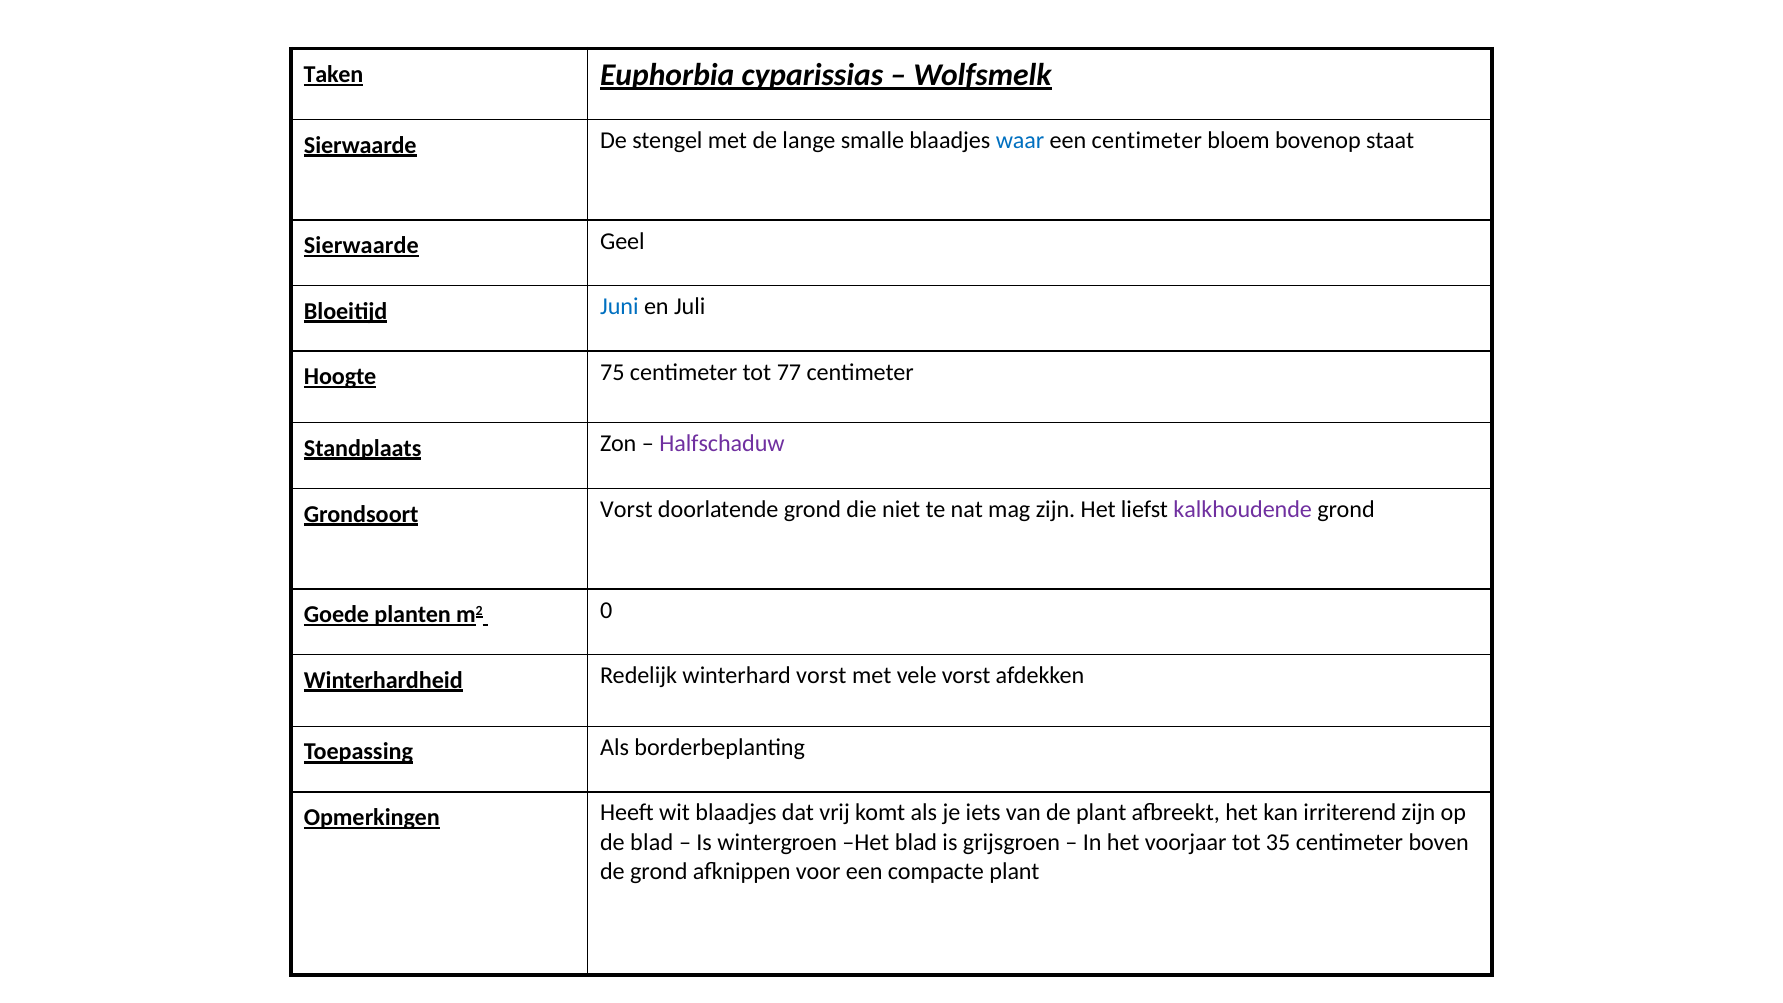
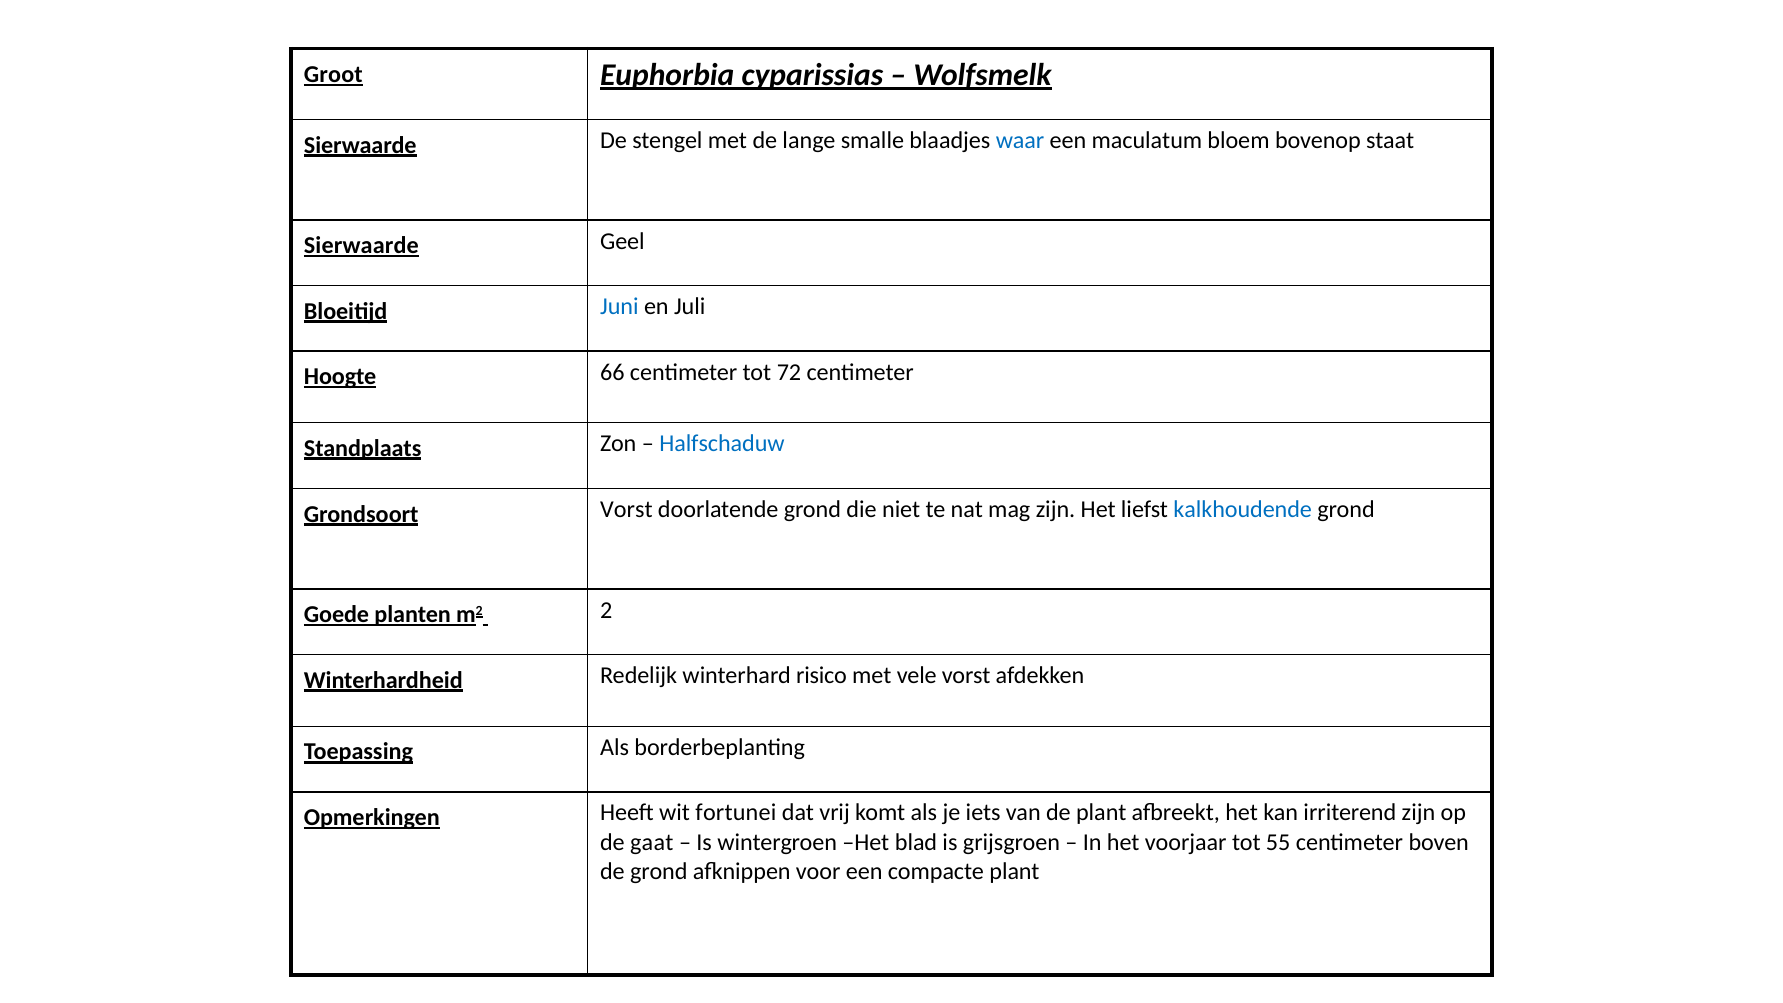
Taken: Taken -> Groot
een centimeter: centimeter -> maculatum
75: 75 -> 66
77: 77 -> 72
Halfschaduw colour: purple -> blue
kalkhoudende colour: purple -> blue
0: 0 -> 2
winterhard vorst: vorst -> risico
wit blaadjes: blaadjes -> fortunei
de blad: blad -> gaat
35: 35 -> 55
